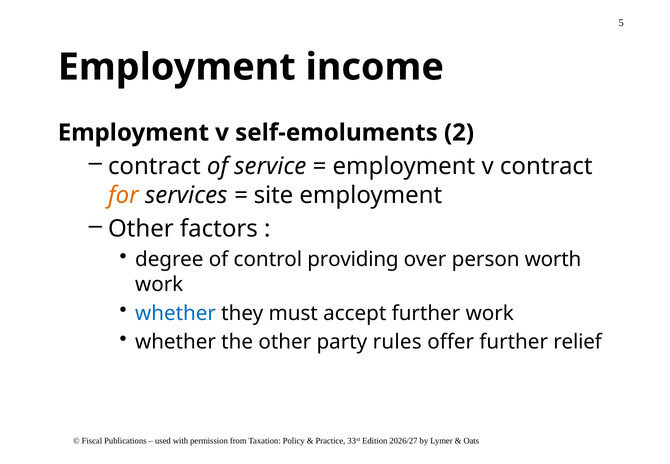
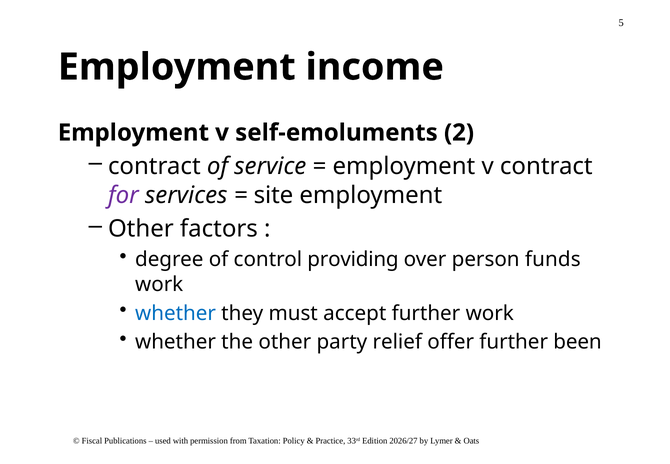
for colour: orange -> purple
worth: worth -> funds
rules: rules -> relief
relief: relief -> been
